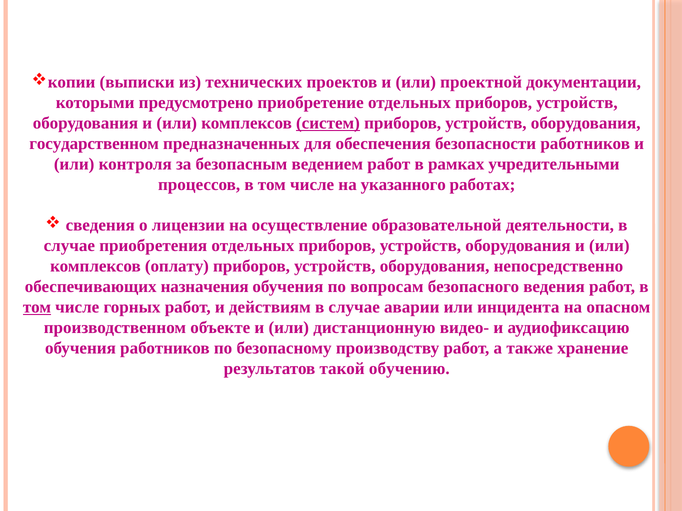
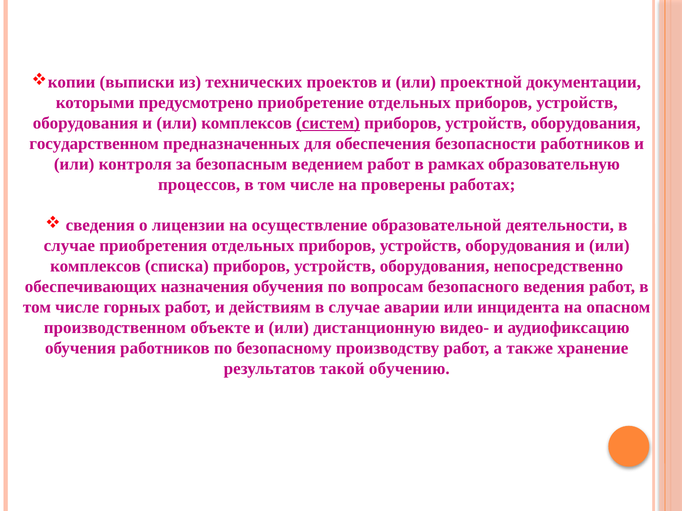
учредительными: учредительными -> образовательную
указанного: указанного -> проверены
оплату: оплату -> списка
том at (37, 307) underline: present -> none
